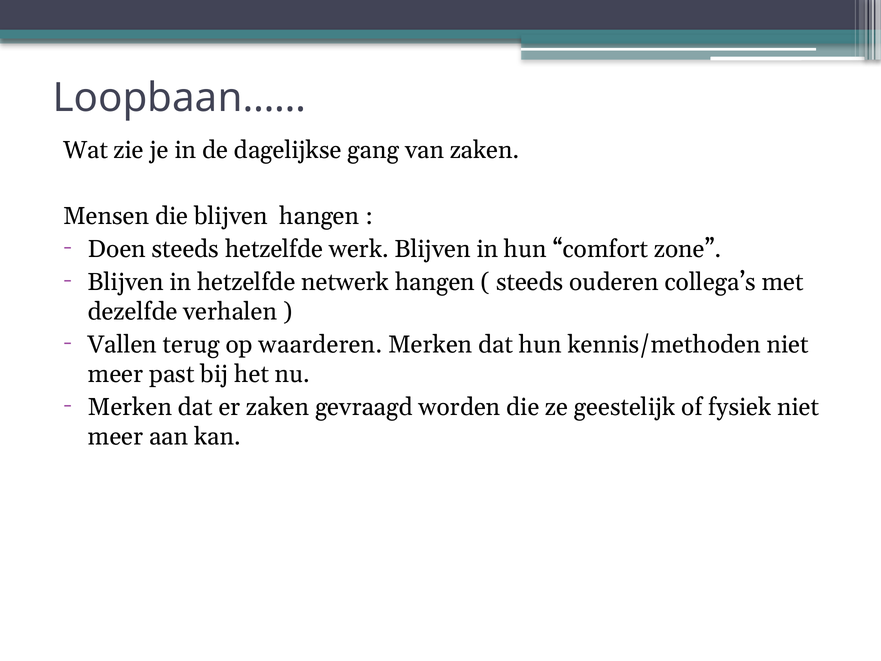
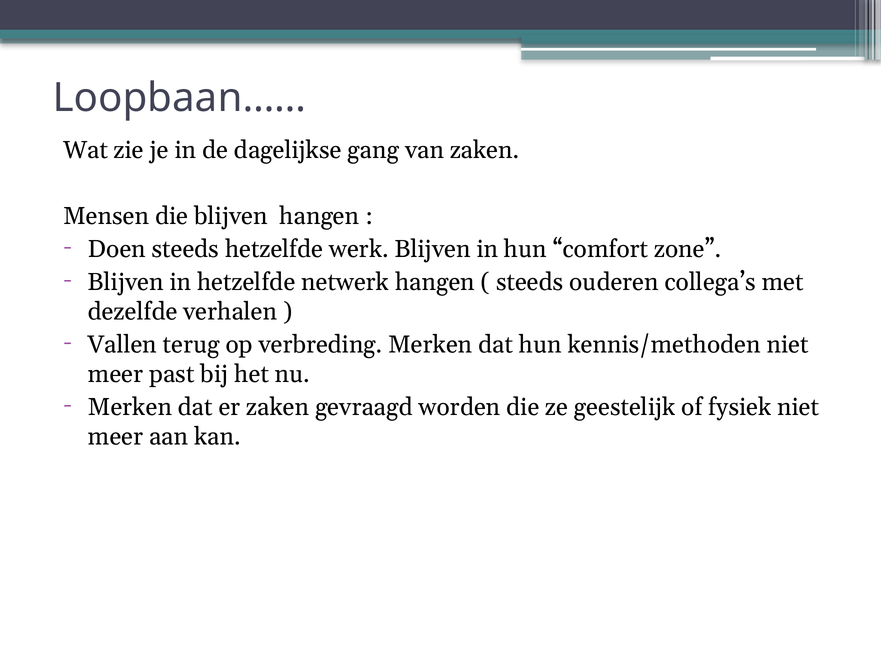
waarderen: waarderen -> verbreding
